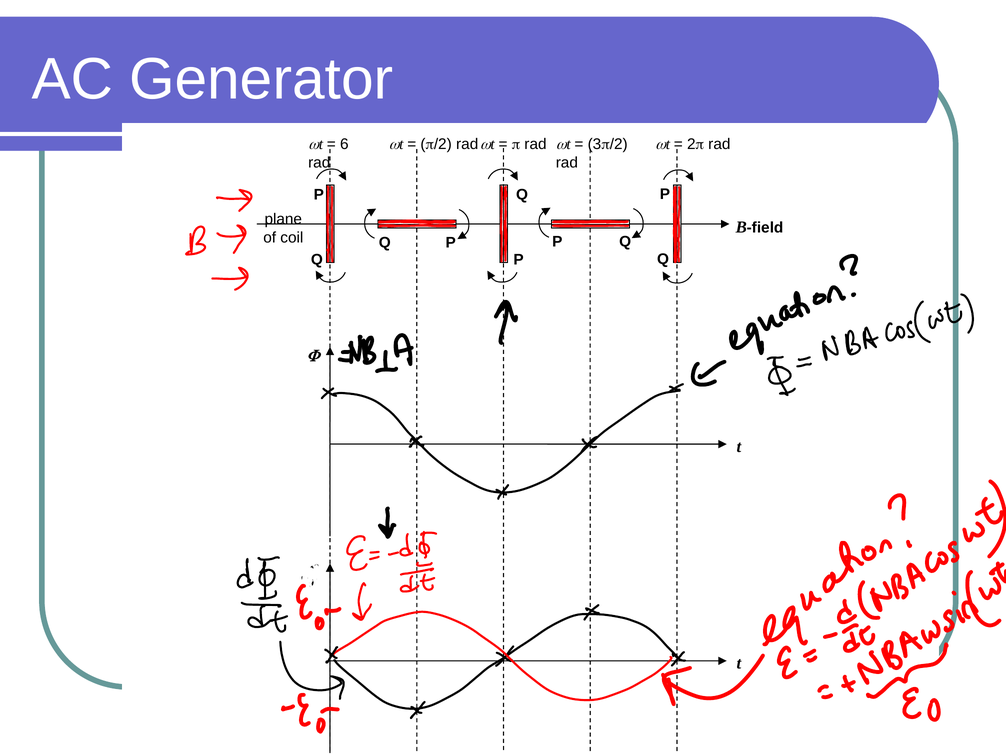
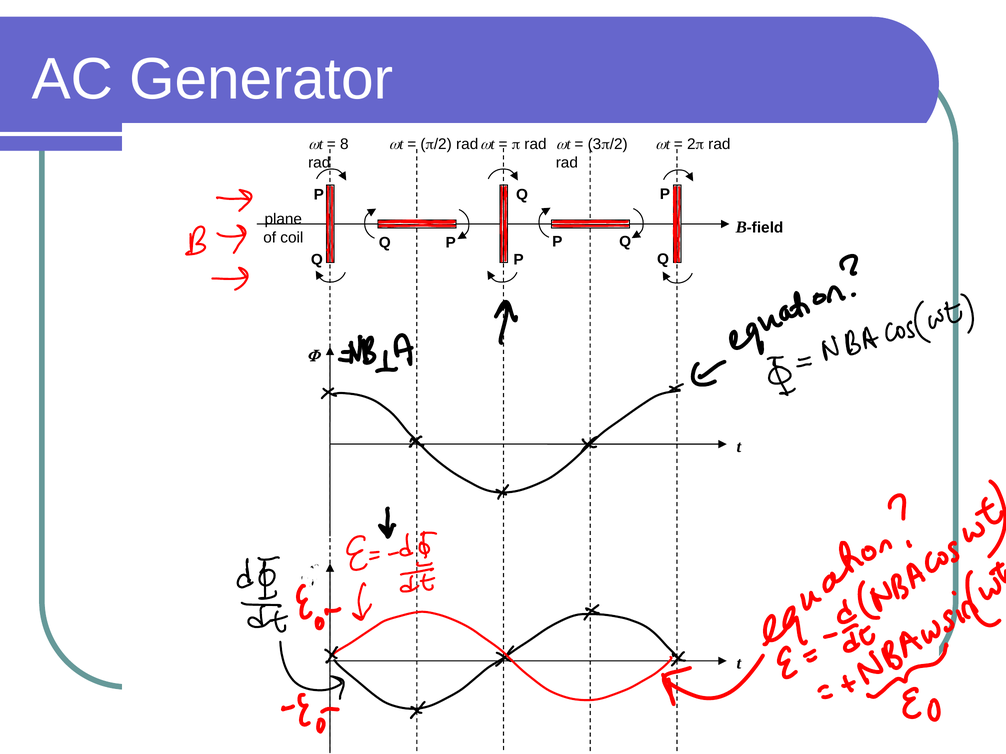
6: 6 -> 8
